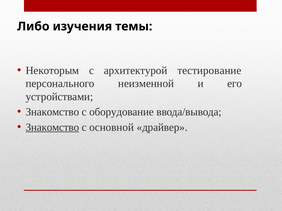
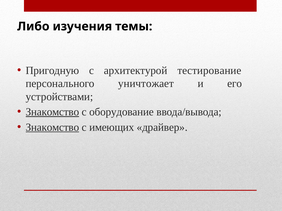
Некоторым: Некоторым -> Пригодную
неизменной: неизменной -> уничтожает
Знакомство at (52, 112) underline: none -> present
основной: основной -> имеющих
